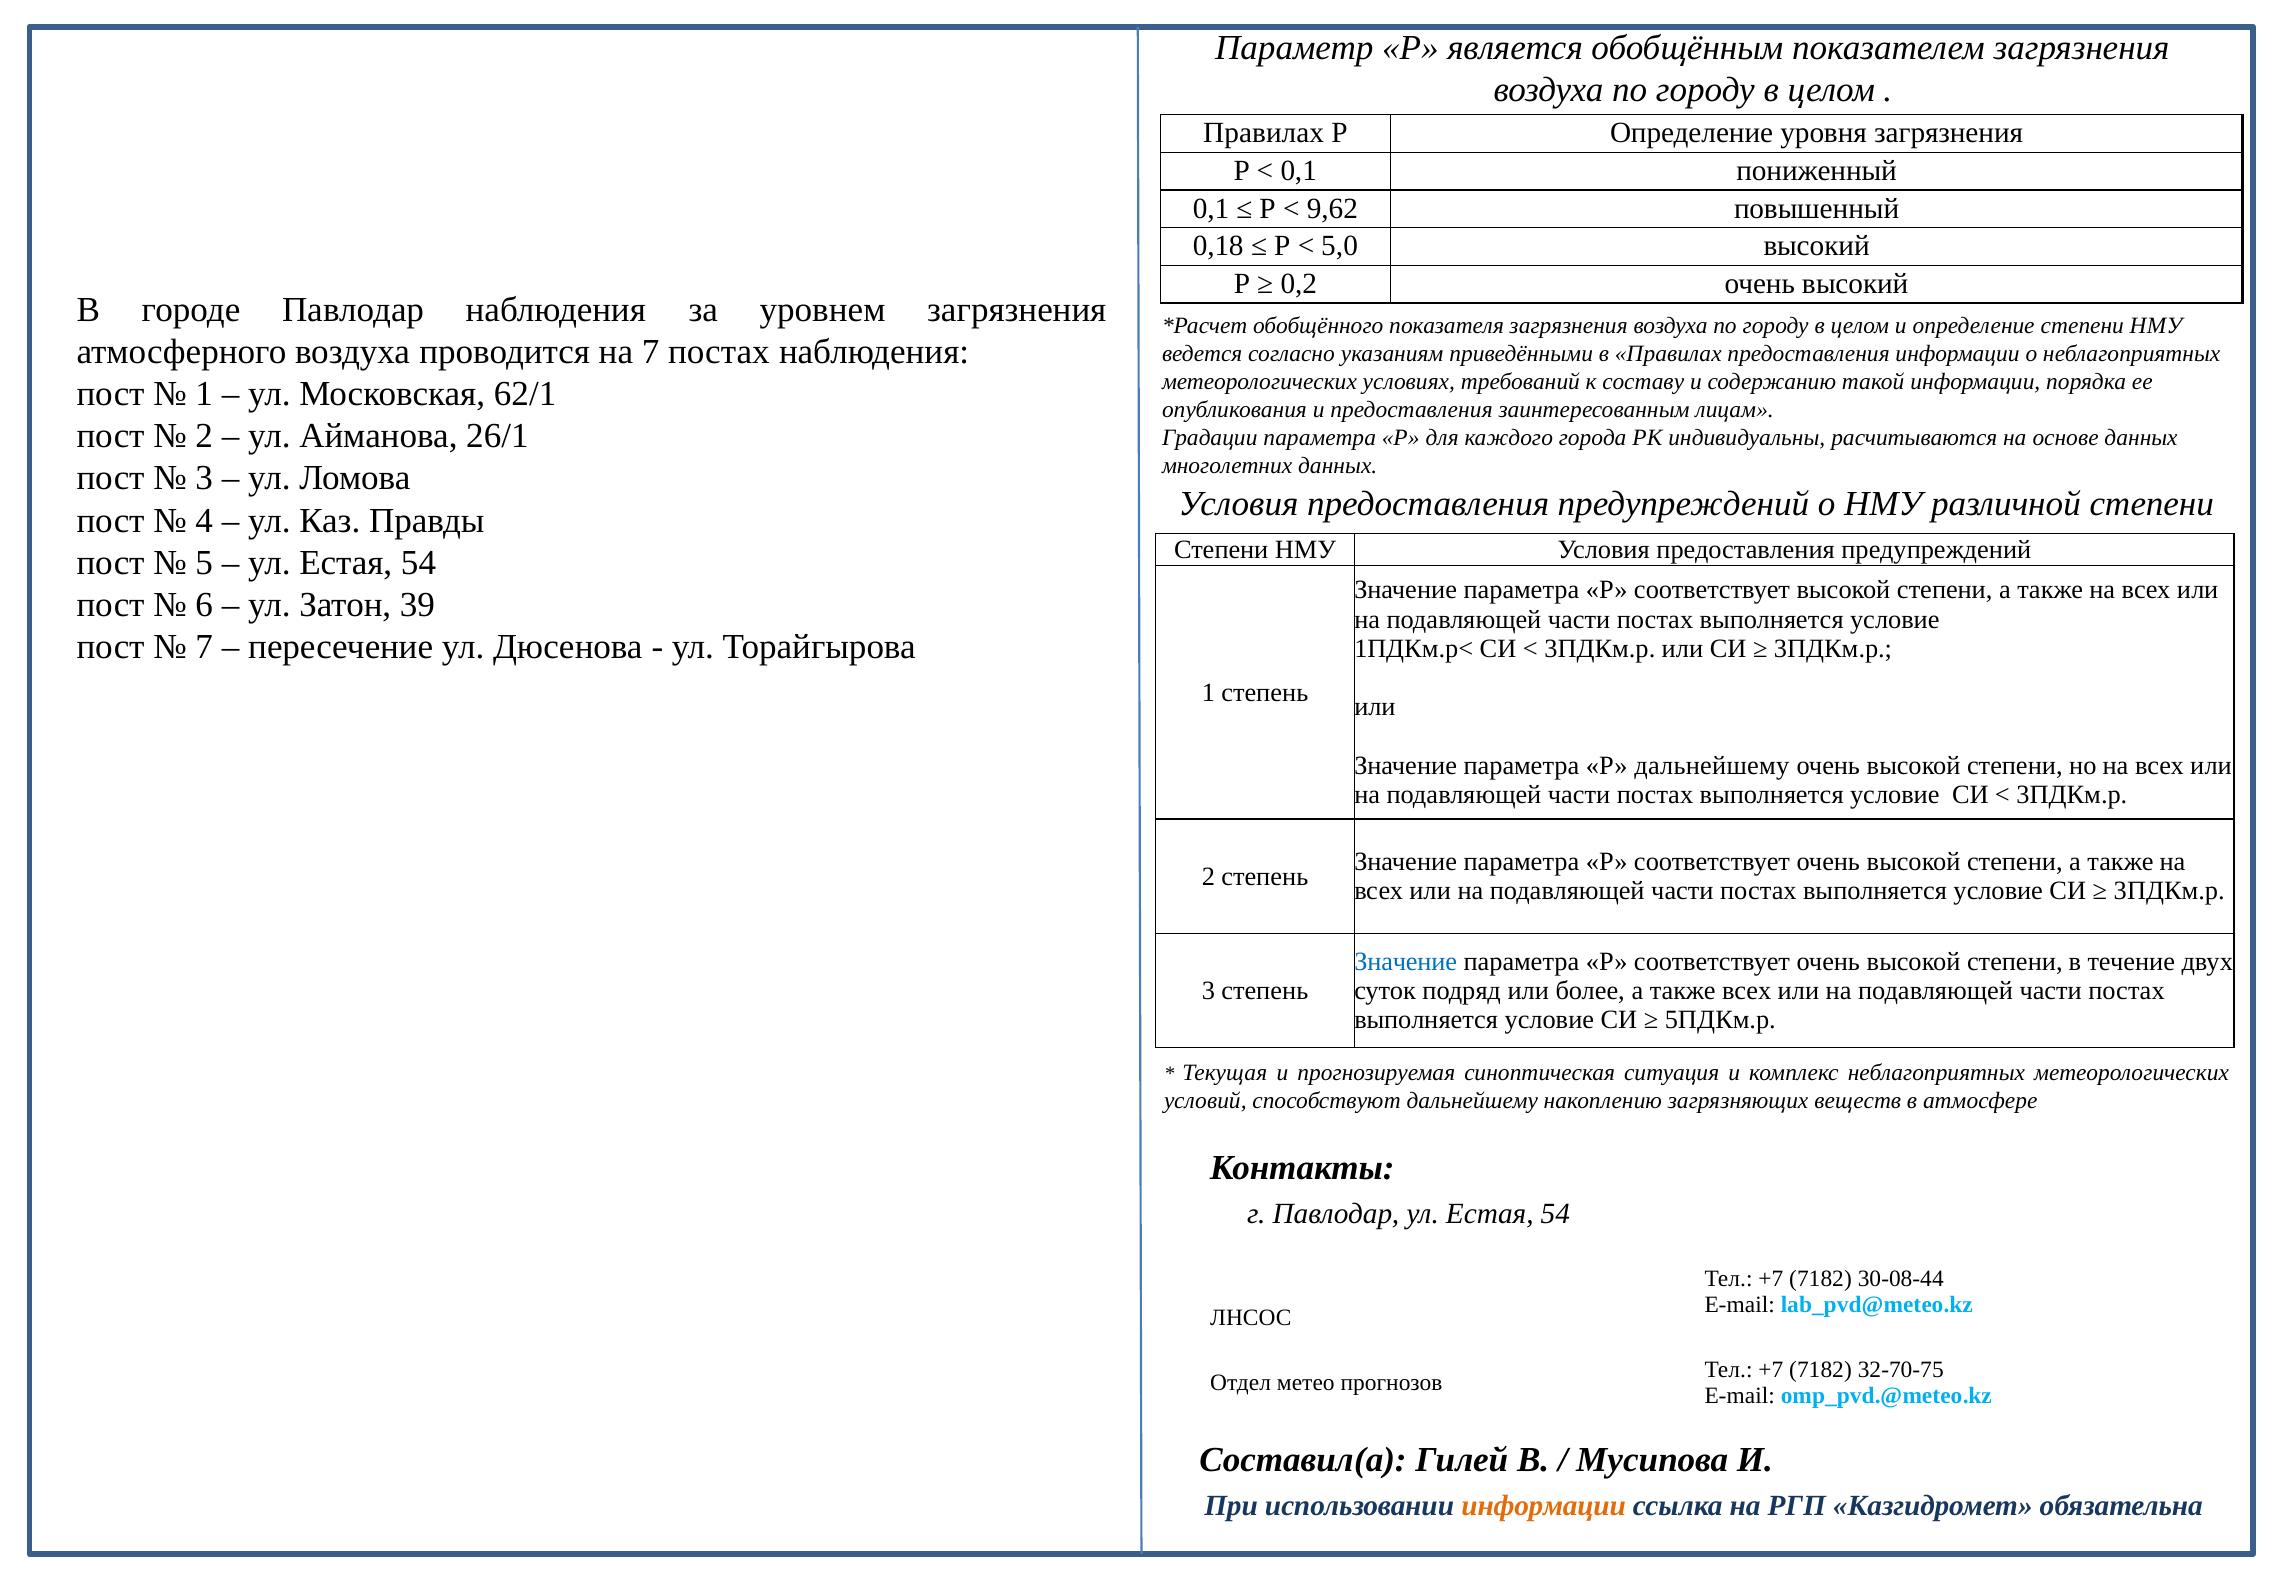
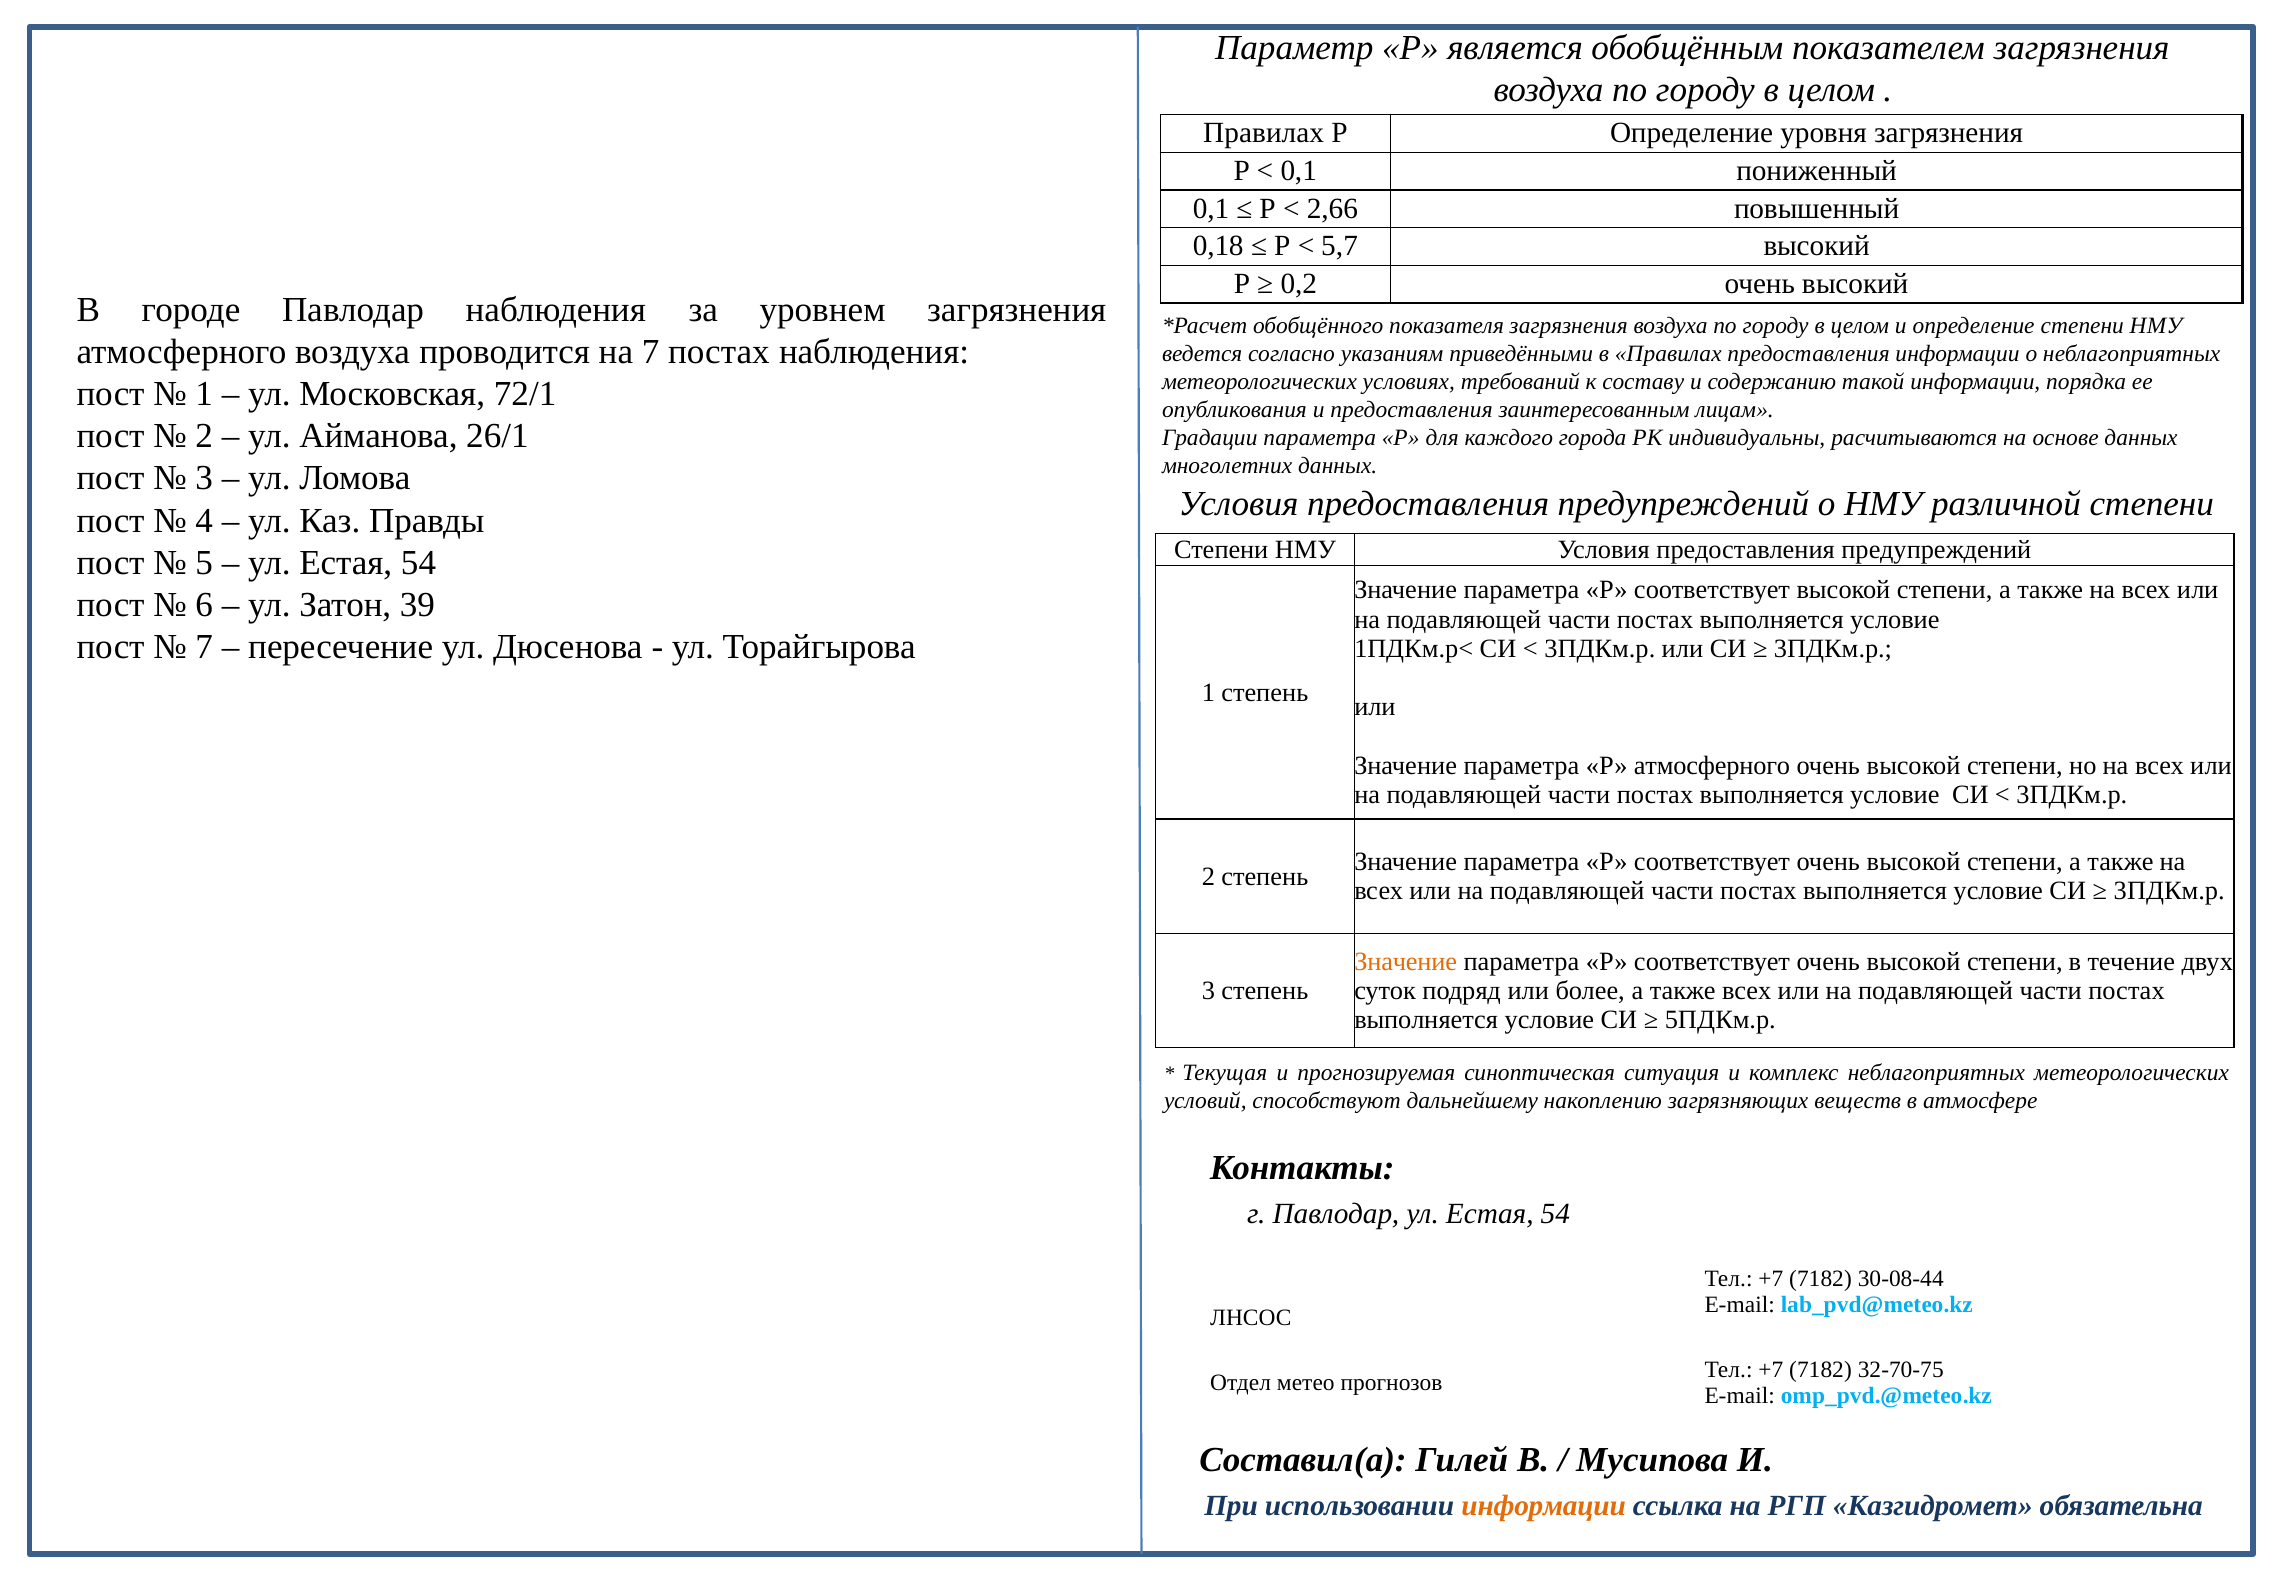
9,62: 9,62 -> 2,66
5,0: 5,0 -> 5,7
62/1: 62/1 -> 72/1
Р дальнейшему: дальнейшему -> атмосферного
Значение at (1406, 961) colour: blue -> orange
